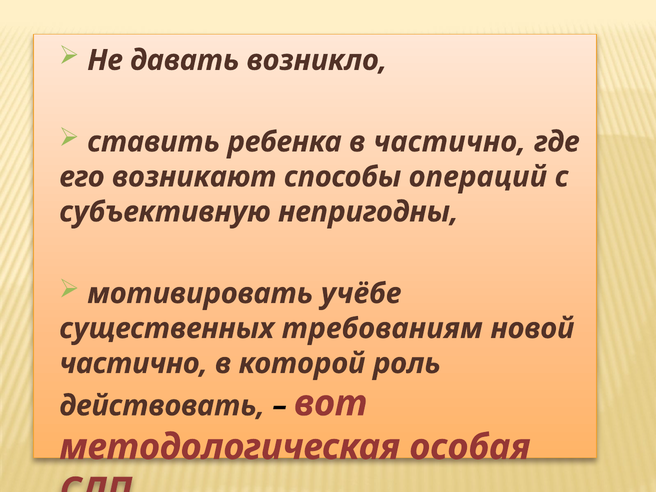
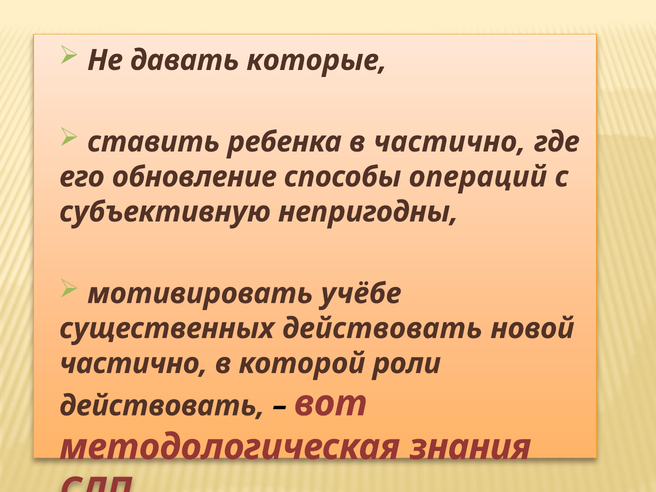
возникло: возникло -> которые
возникают: возникают -> обновление
существенных требованиям: требованиям -> действовать
роль: роль -> роли
особая: особая -> знания
